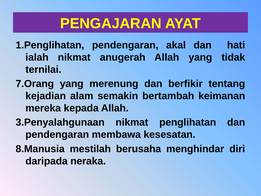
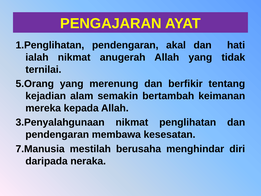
7.Orang: 7.Orang -> 5.Orang
8.Manusia: 8.Manusia -> 7.Manusia
